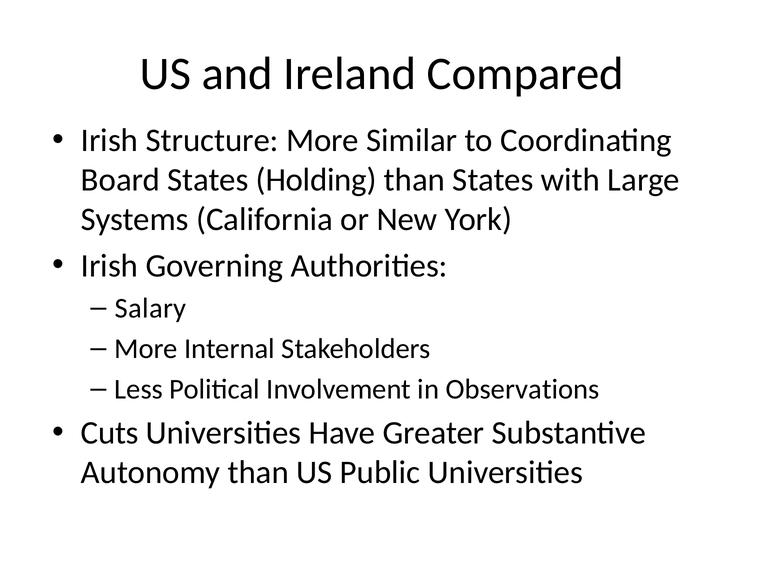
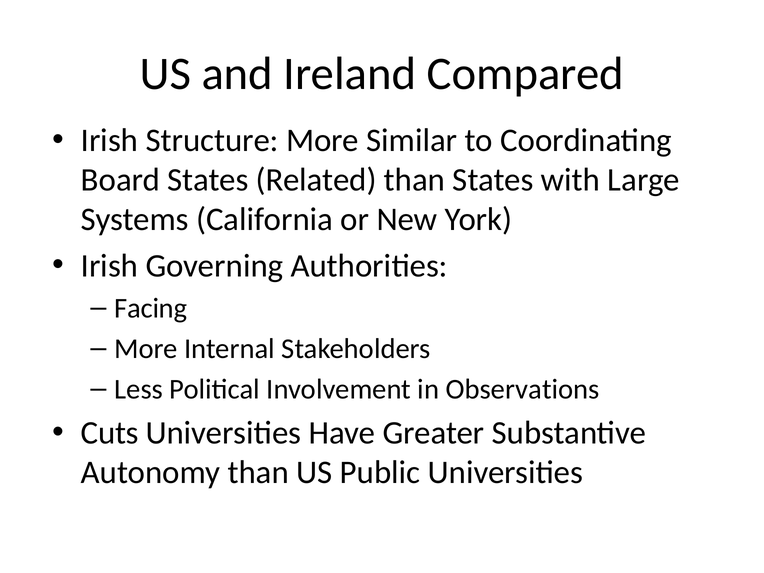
Holding: Holding -> Related
Salary: Salary -> Facing
